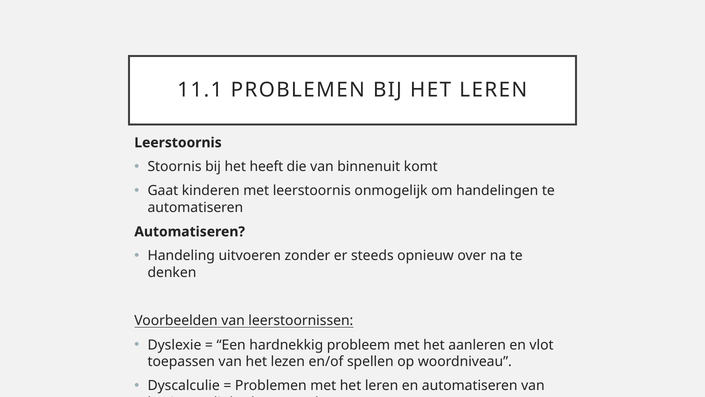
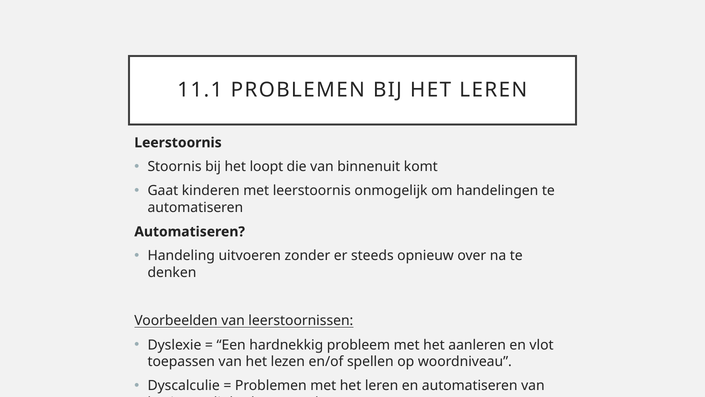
heeft: heeft -> loopt
